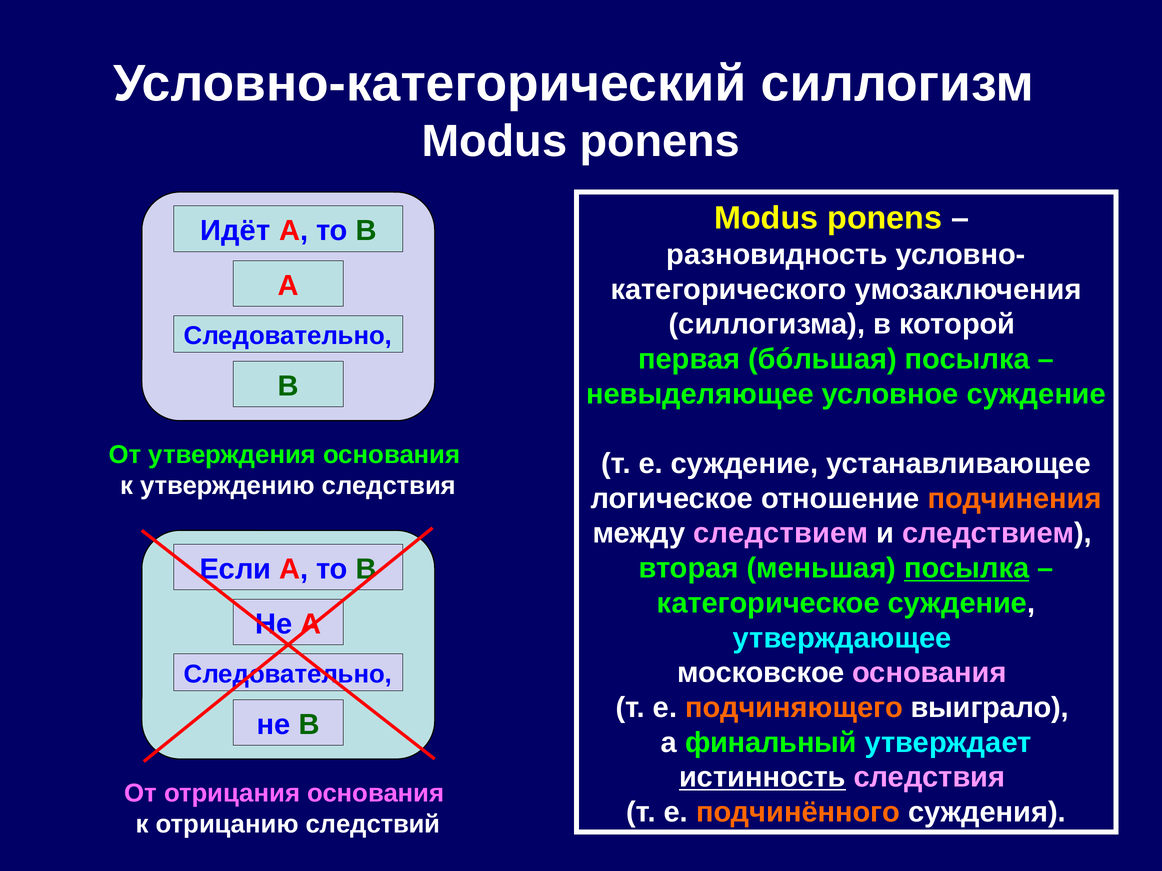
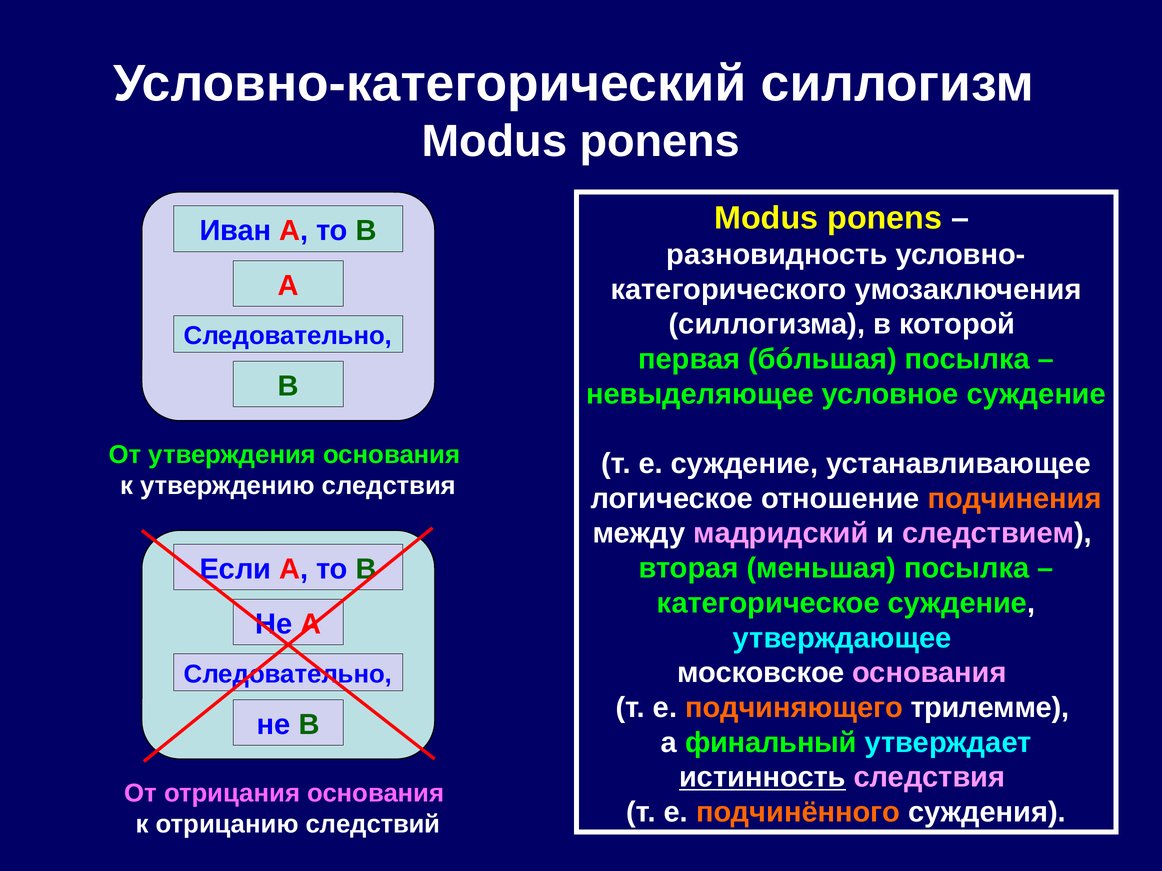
Идёт: Идёт -> Иван
между следствием: следствием -> мадридский
посылка at (967, 569) underline: present -> none
выиграло: выиграло -> трилемме
